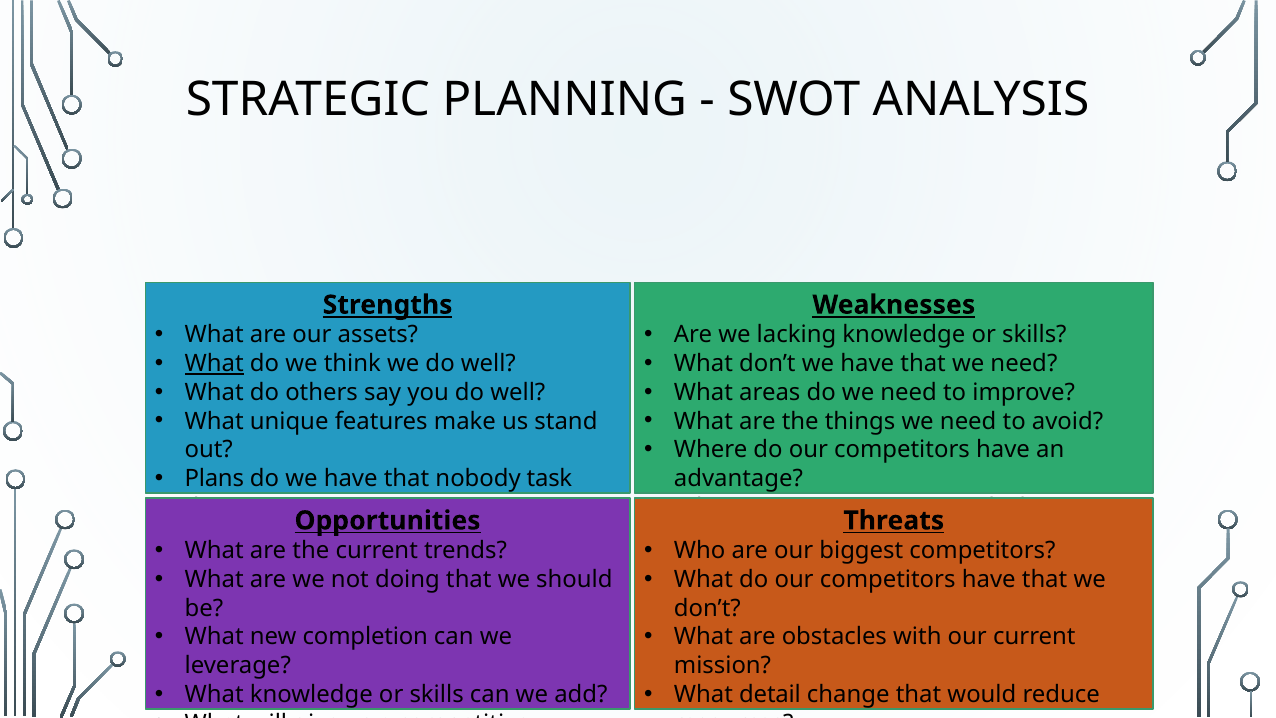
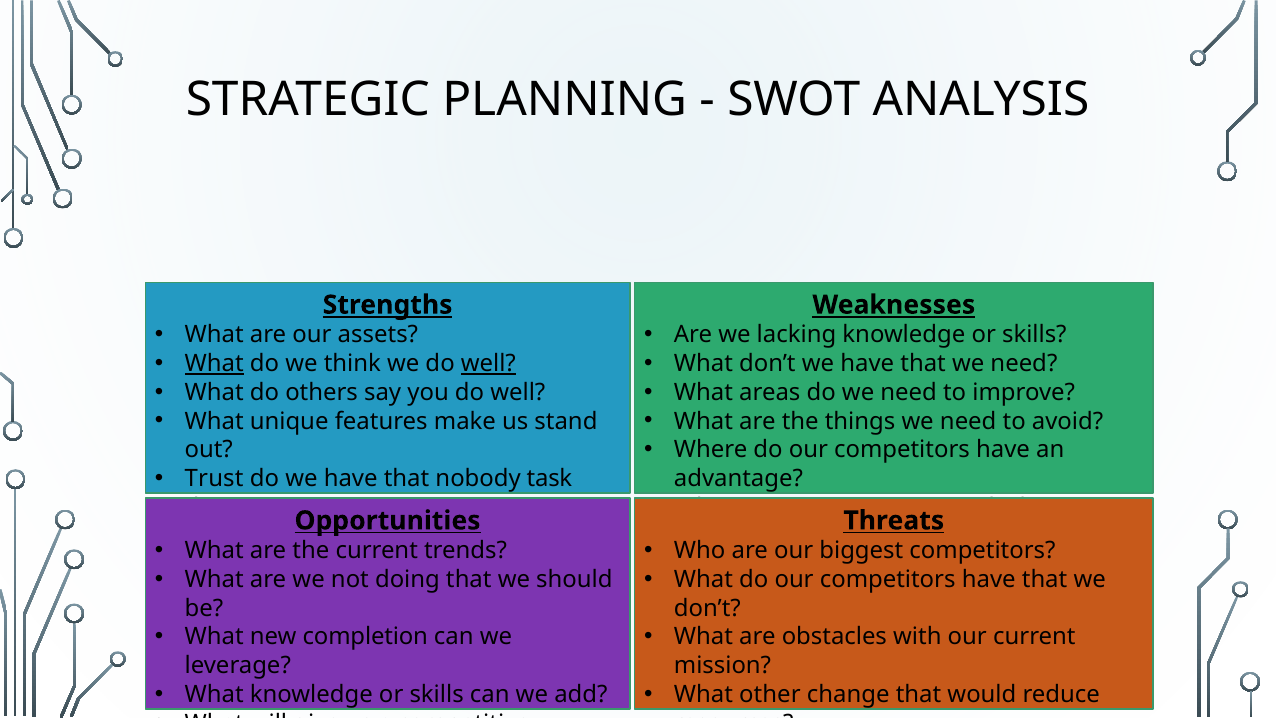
well at (488, 364) underline: none -> present
Plans: Plans -> Trust
detail: detail -> other
